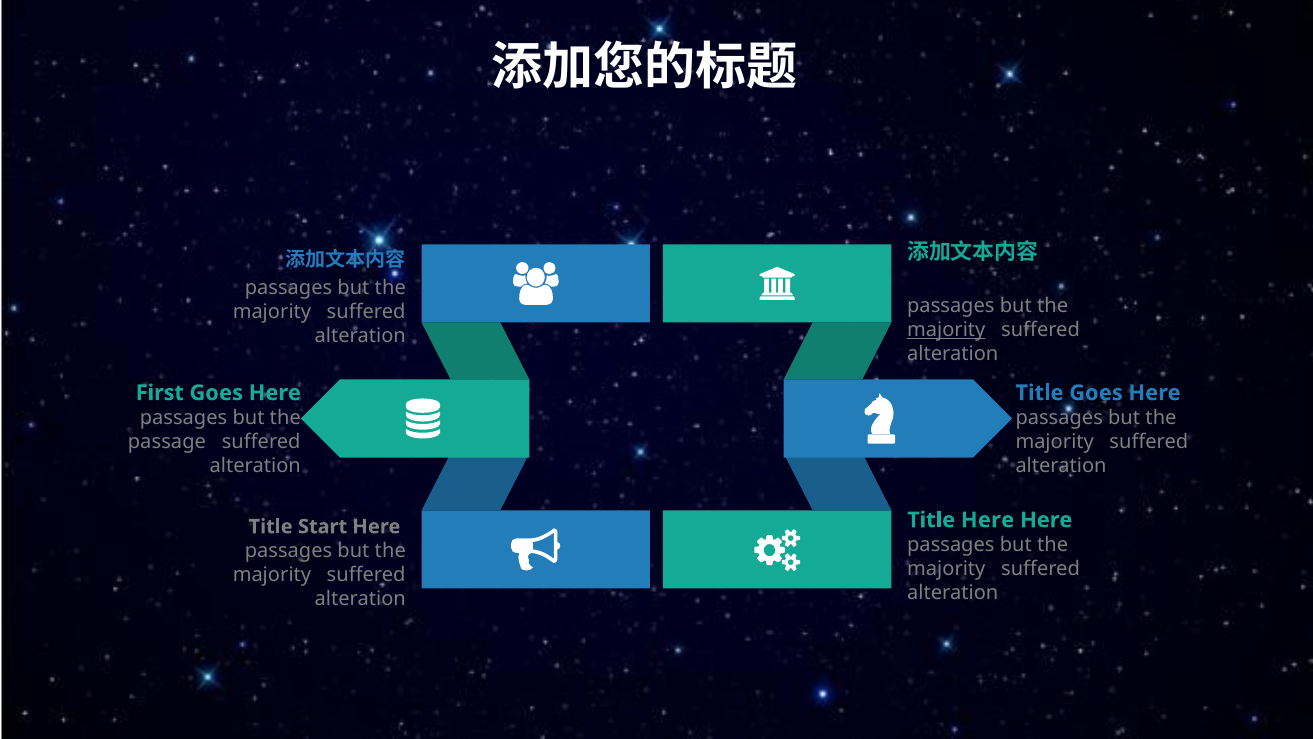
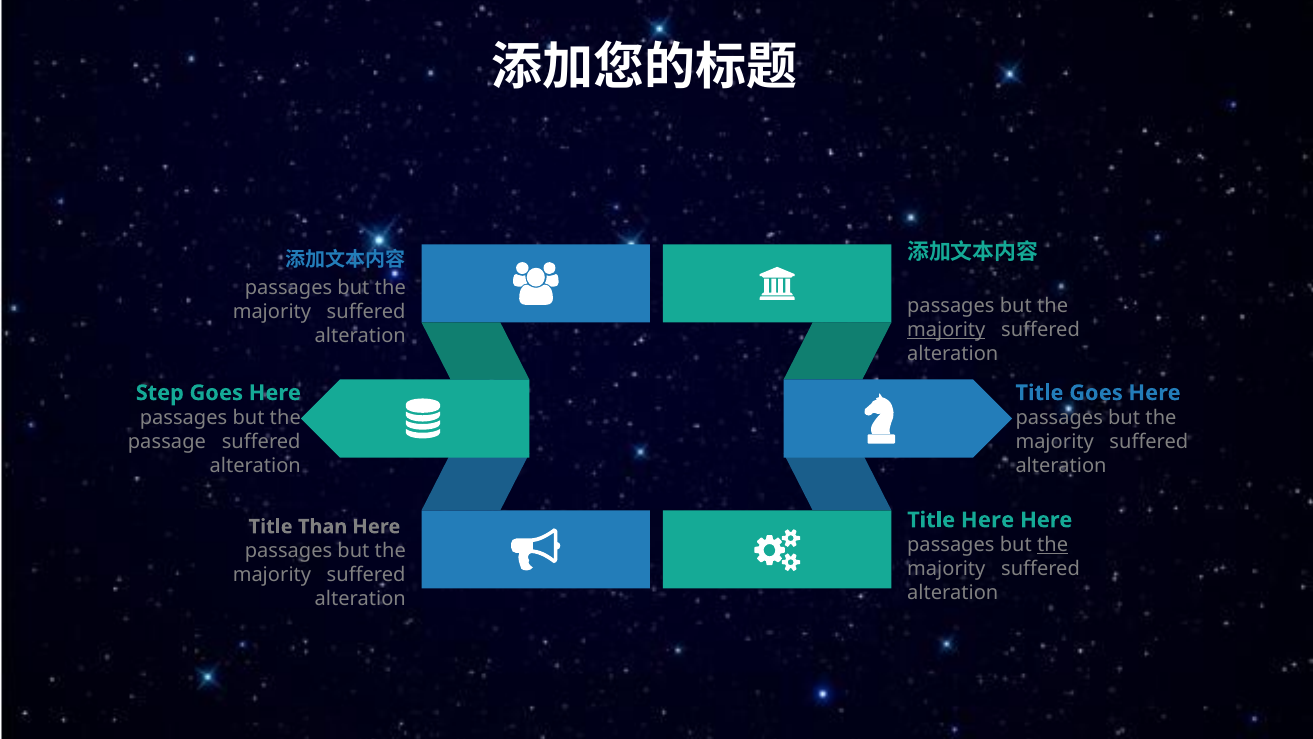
First: First -> Step
Start: Start -> Than
the at (1053, 545) underline: none -> present
